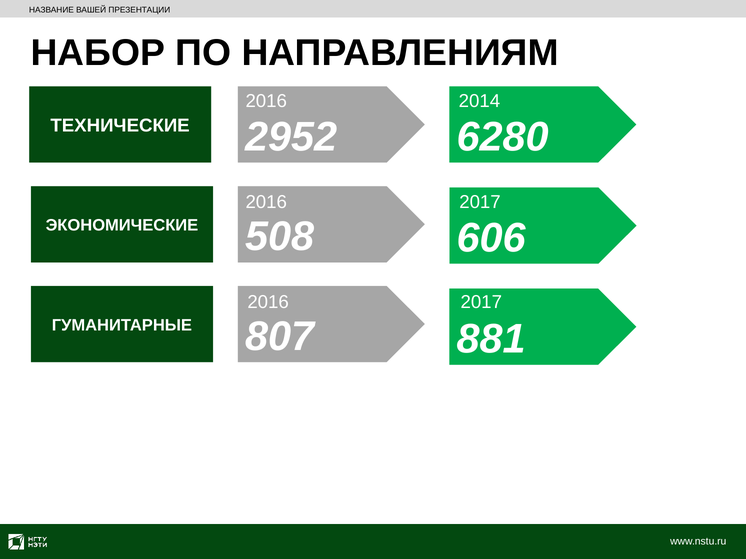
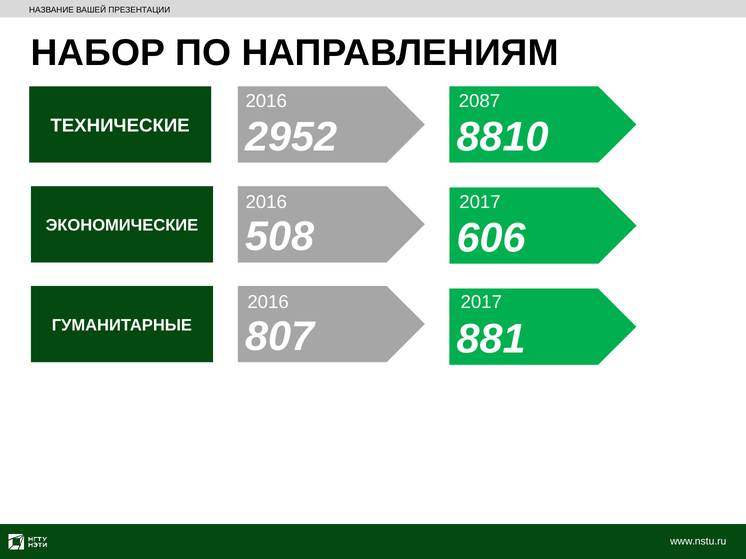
2014: 2014 -> 2087
6280: 6280 -> 8810
